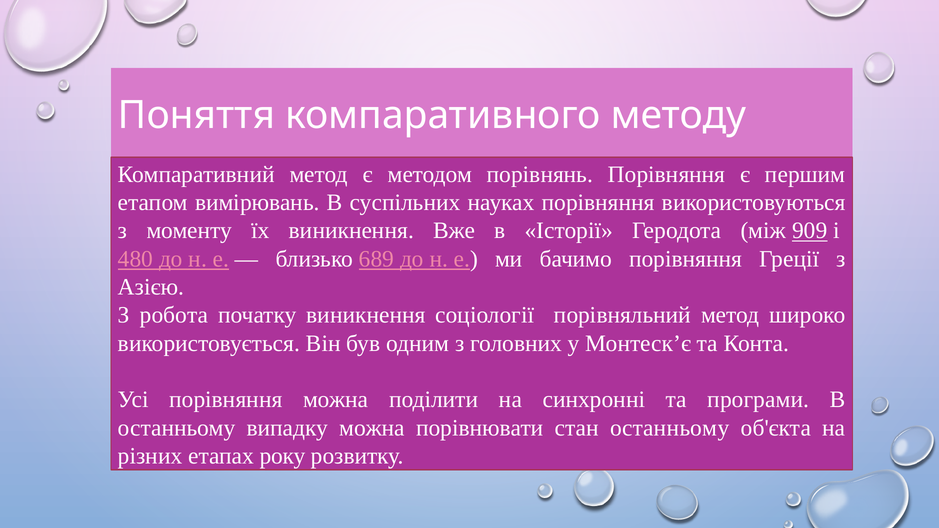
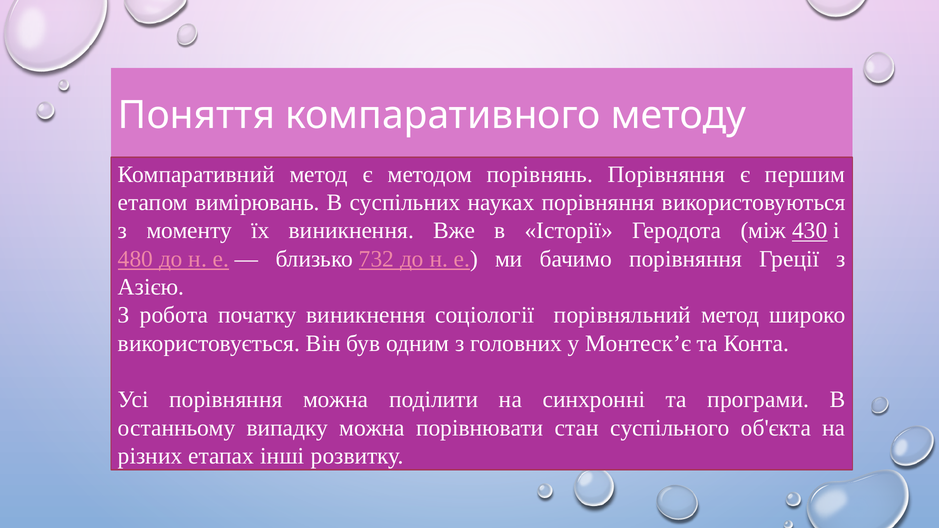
909: 909 -> 430
689: 689 -> 732
стан останньому: останньому -> суспільного
року: року -> інші
